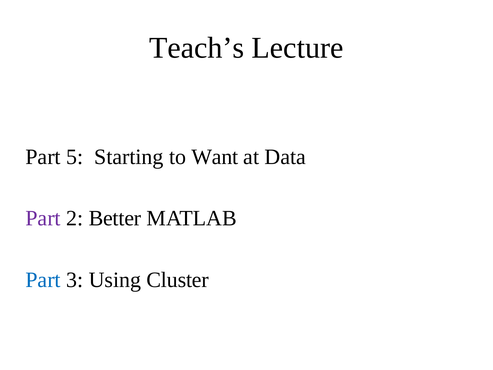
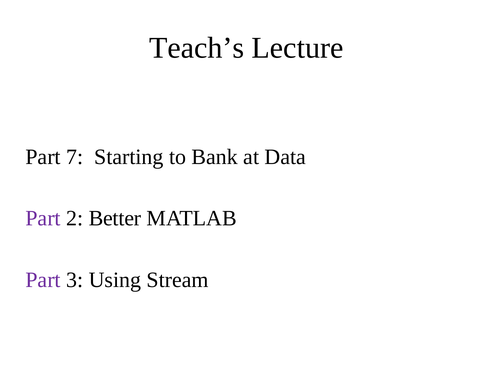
5: 5 -> 7
Want: Want -> Bank
Part at (43, 280) colour: blue -> purple
Cluster: Cluster -> Stream
